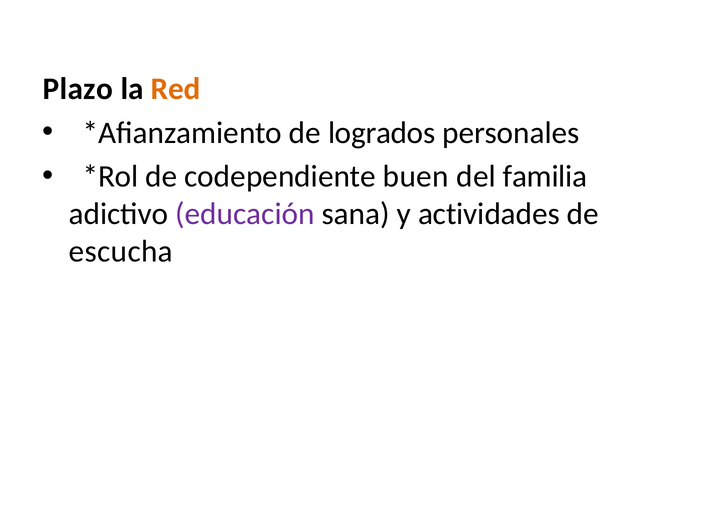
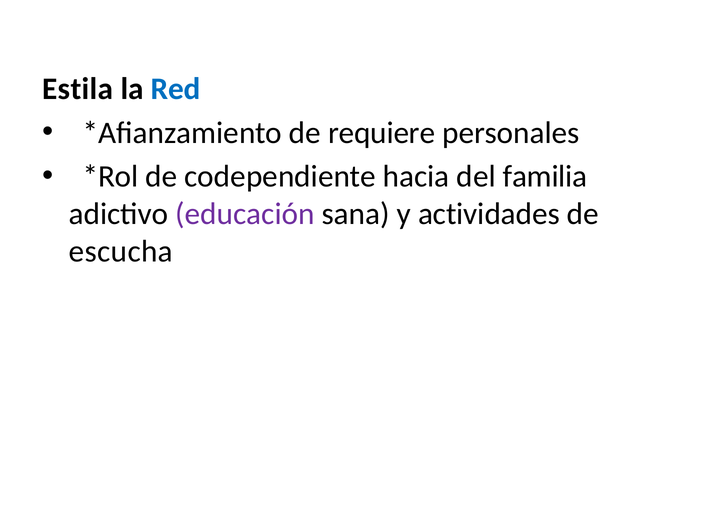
Plazo: Plazo -> Estila
Red colour: orange -> blue
logrados: logrados -> requiere
buen: buen -> hacia
